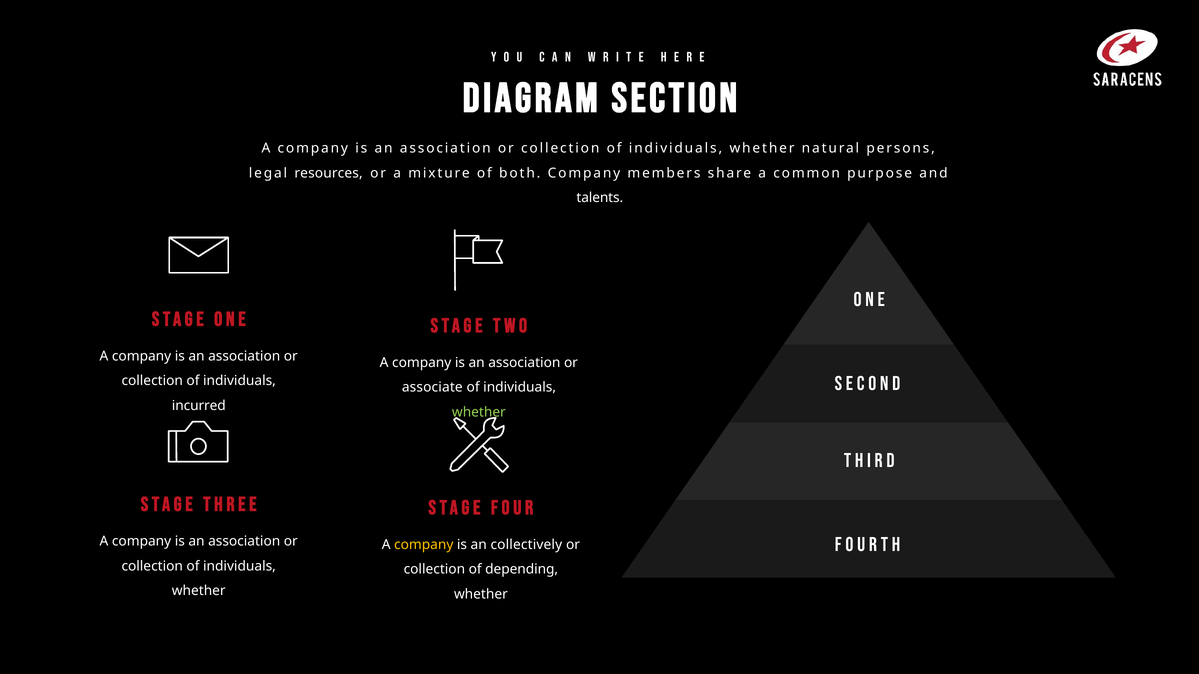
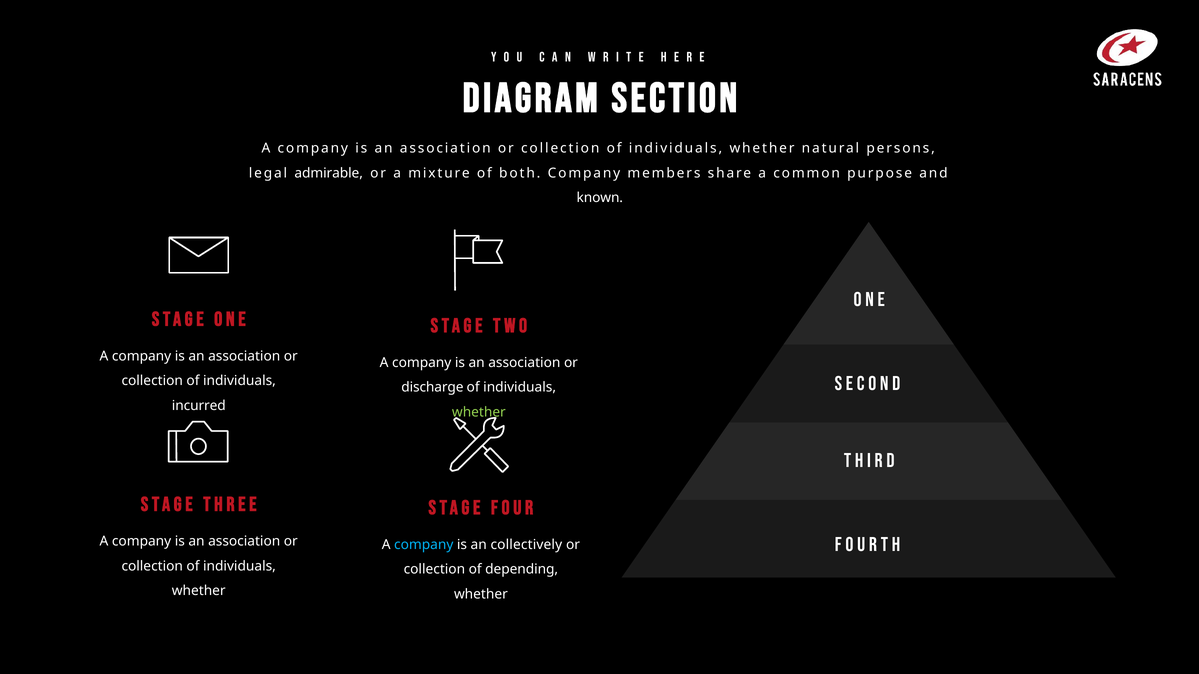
resources: resources -> admirable
talents: talents -> known
associate: associate -> discharge
company at (424, 545) colour: yellow -> light blue
